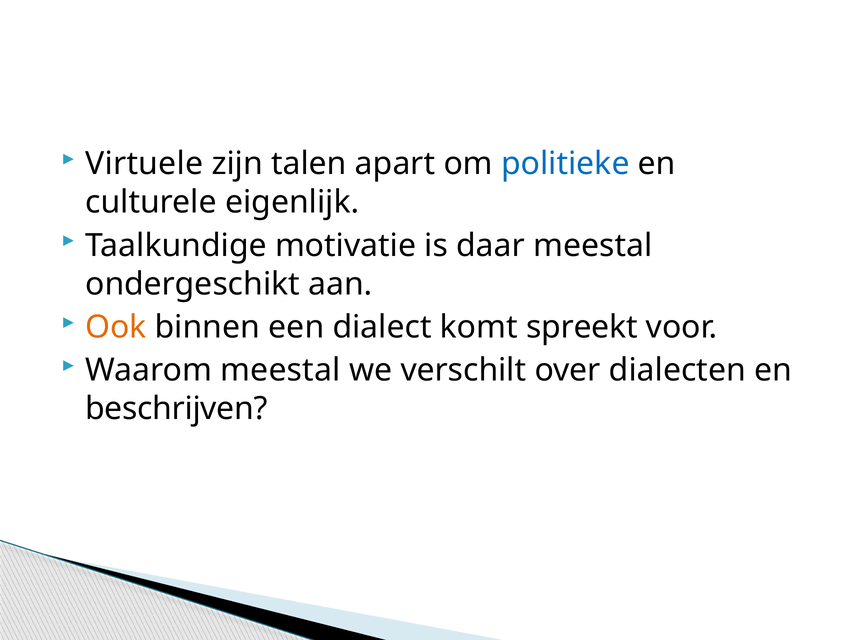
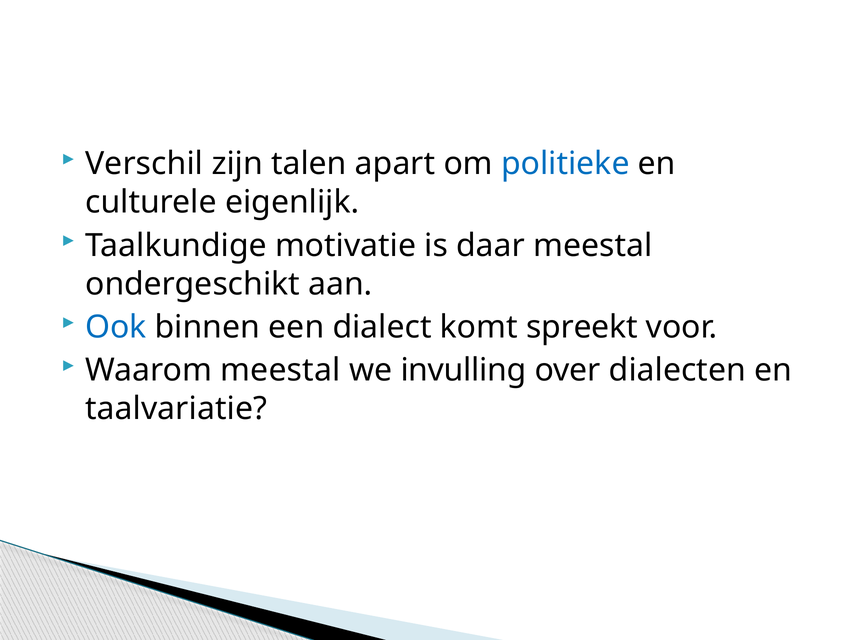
Virtuele: Virtuele -> Verschil
Ook colour: orange -> blue
verschilt: verschilt -> invulling
beschrijven: beschrijven -> taalvariatie
